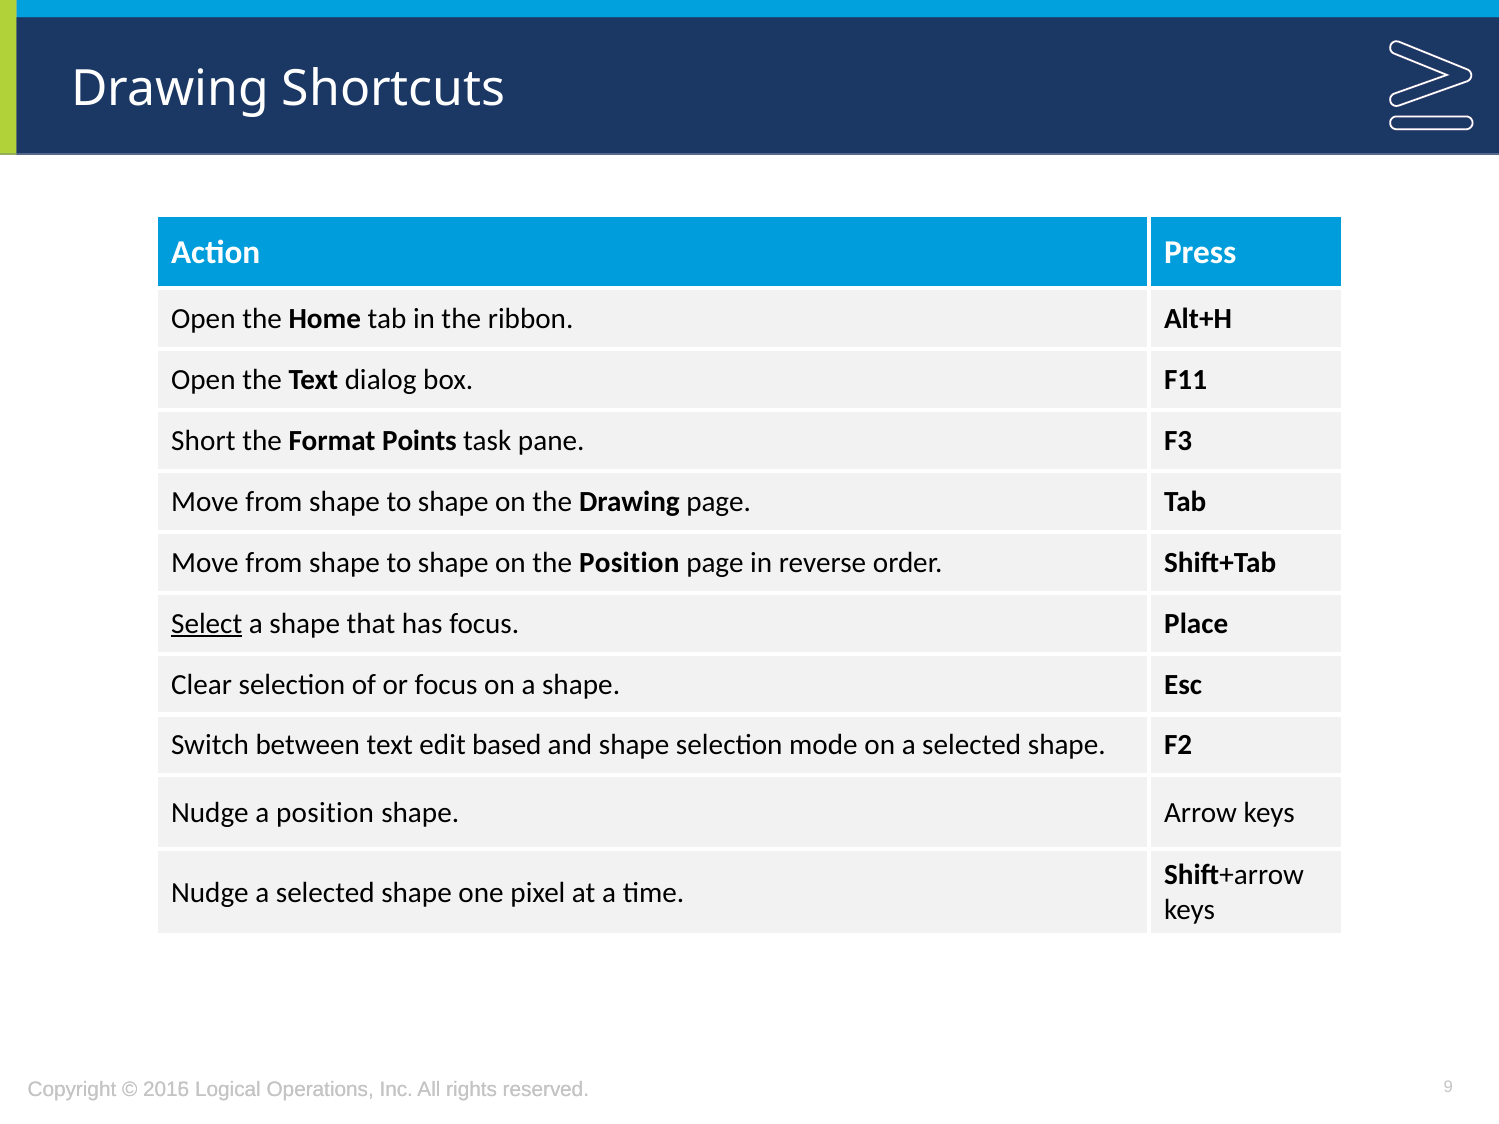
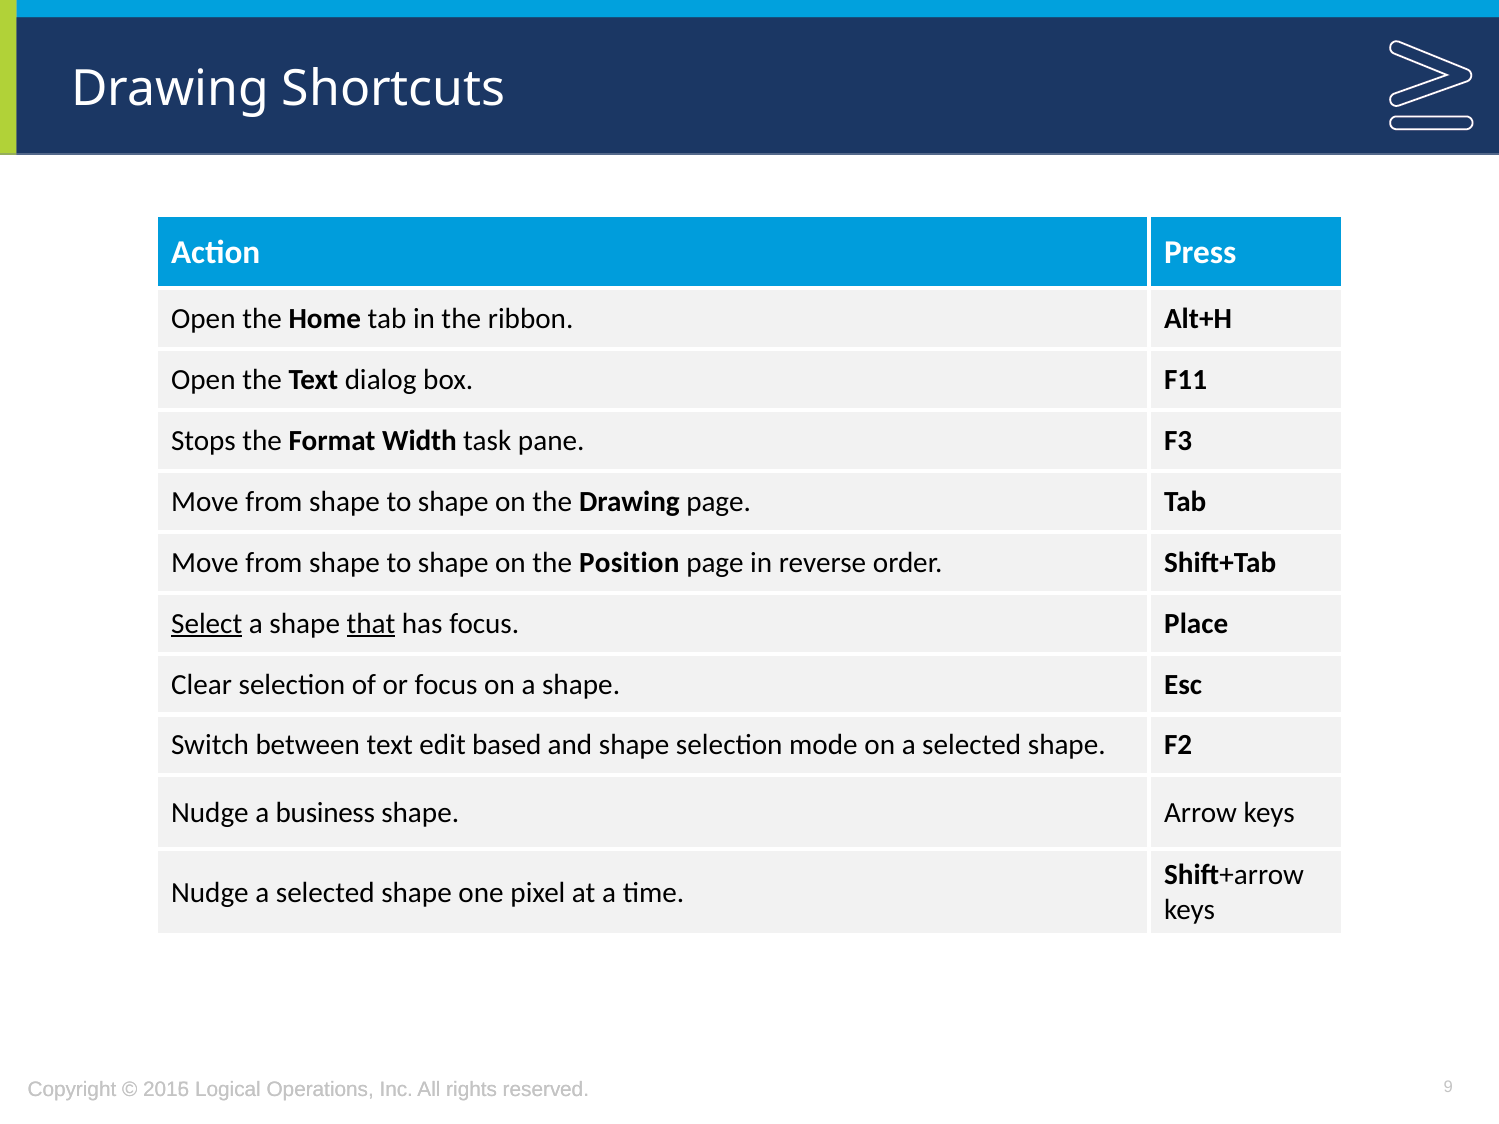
Short: Short -> Stops
Points: Points -> Width
that underline: none -> present
a position: position -> business
